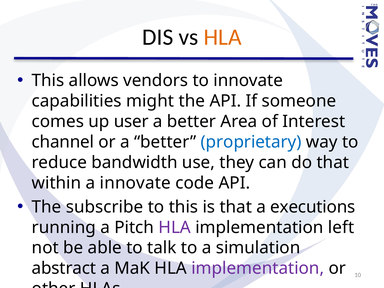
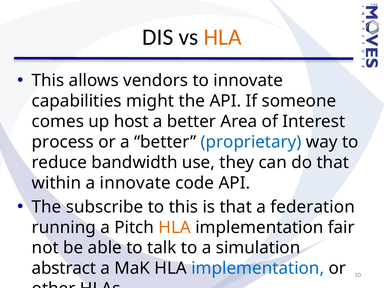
user: user -> host
channel: channel -> process
executions: executions -> federation
HLA at (175, 227) colour: purple -> orange
left: left -> fair
implementation at (258, 268) colour: purple -> blue
